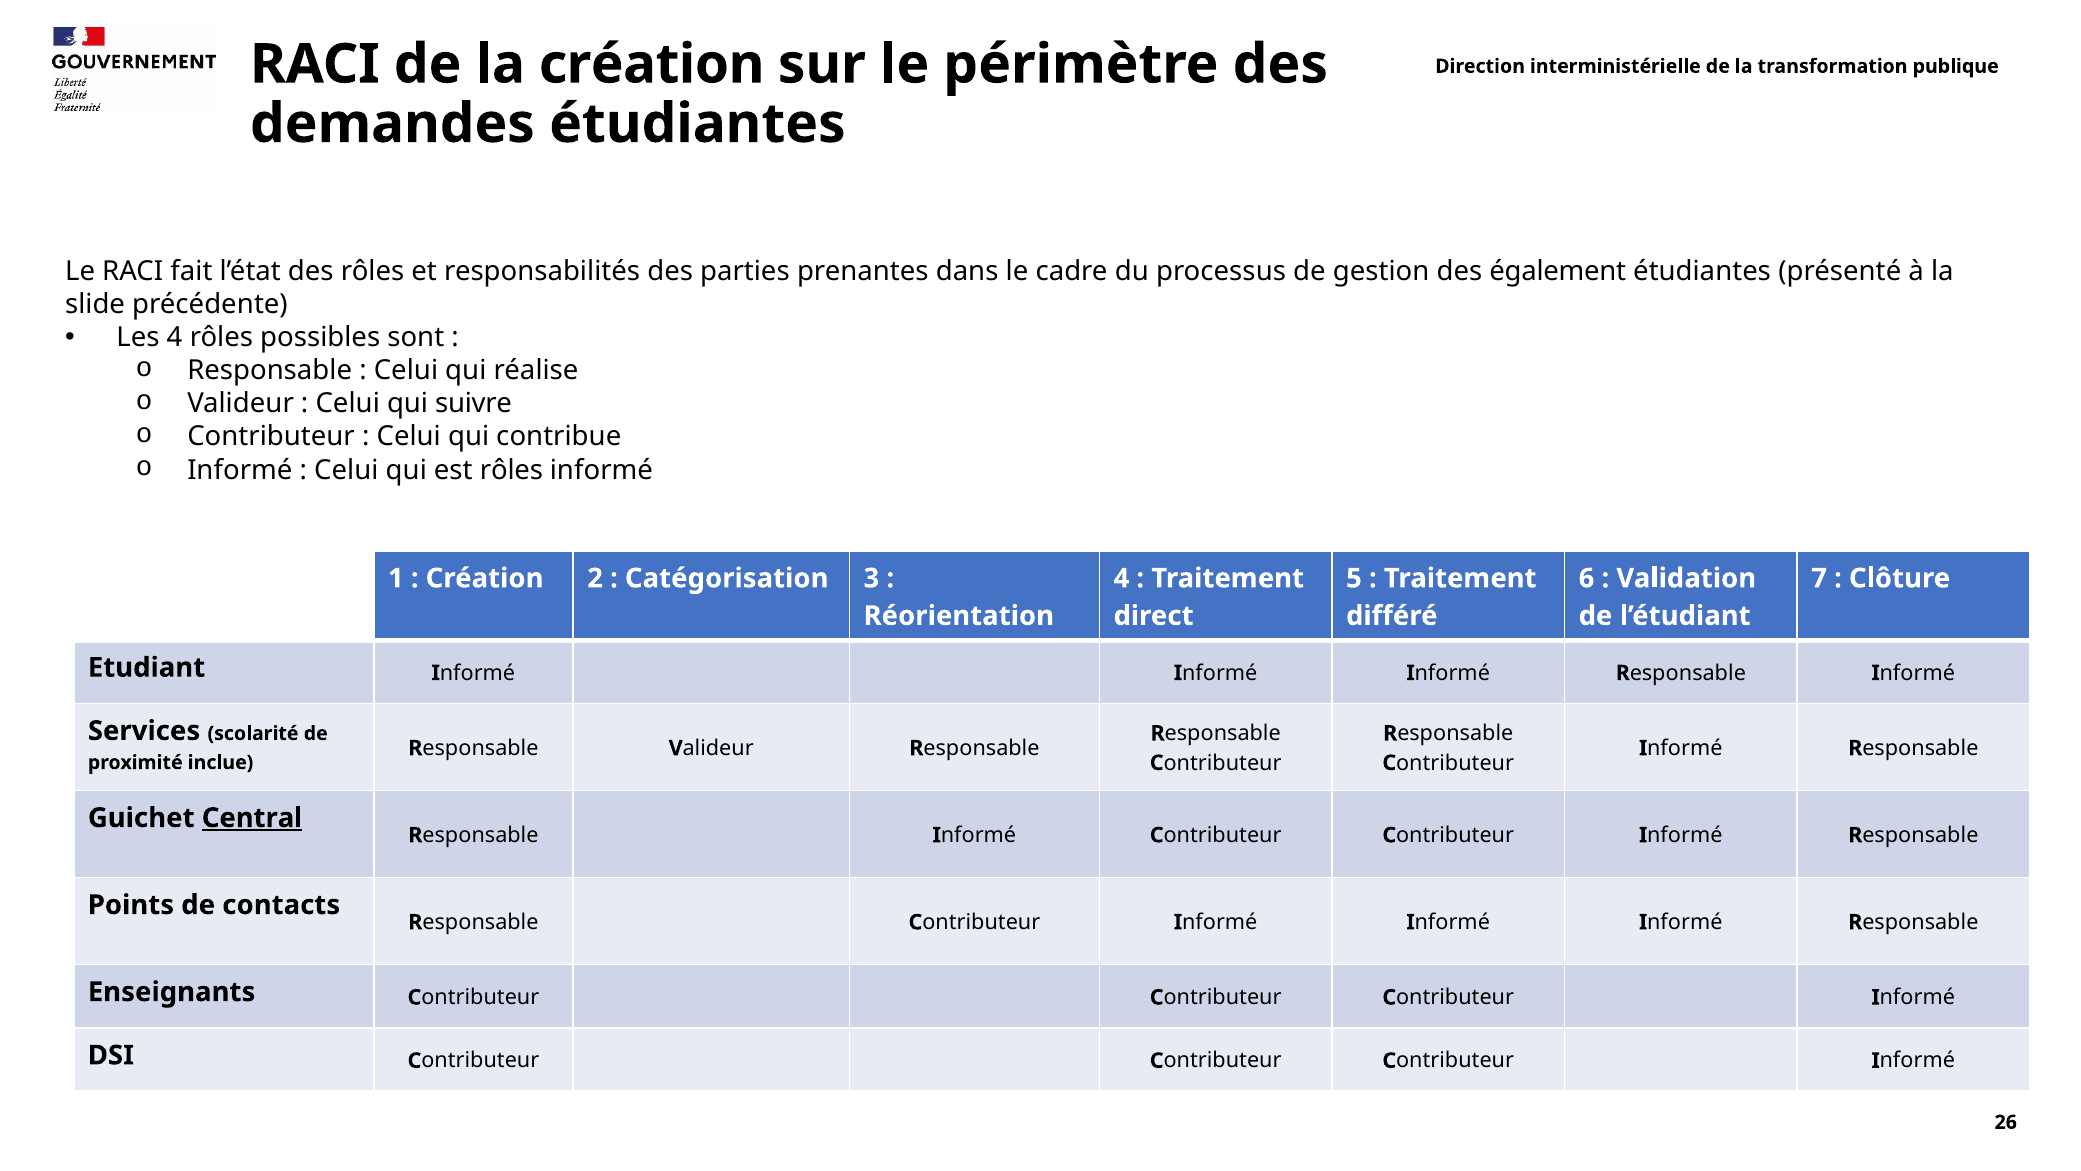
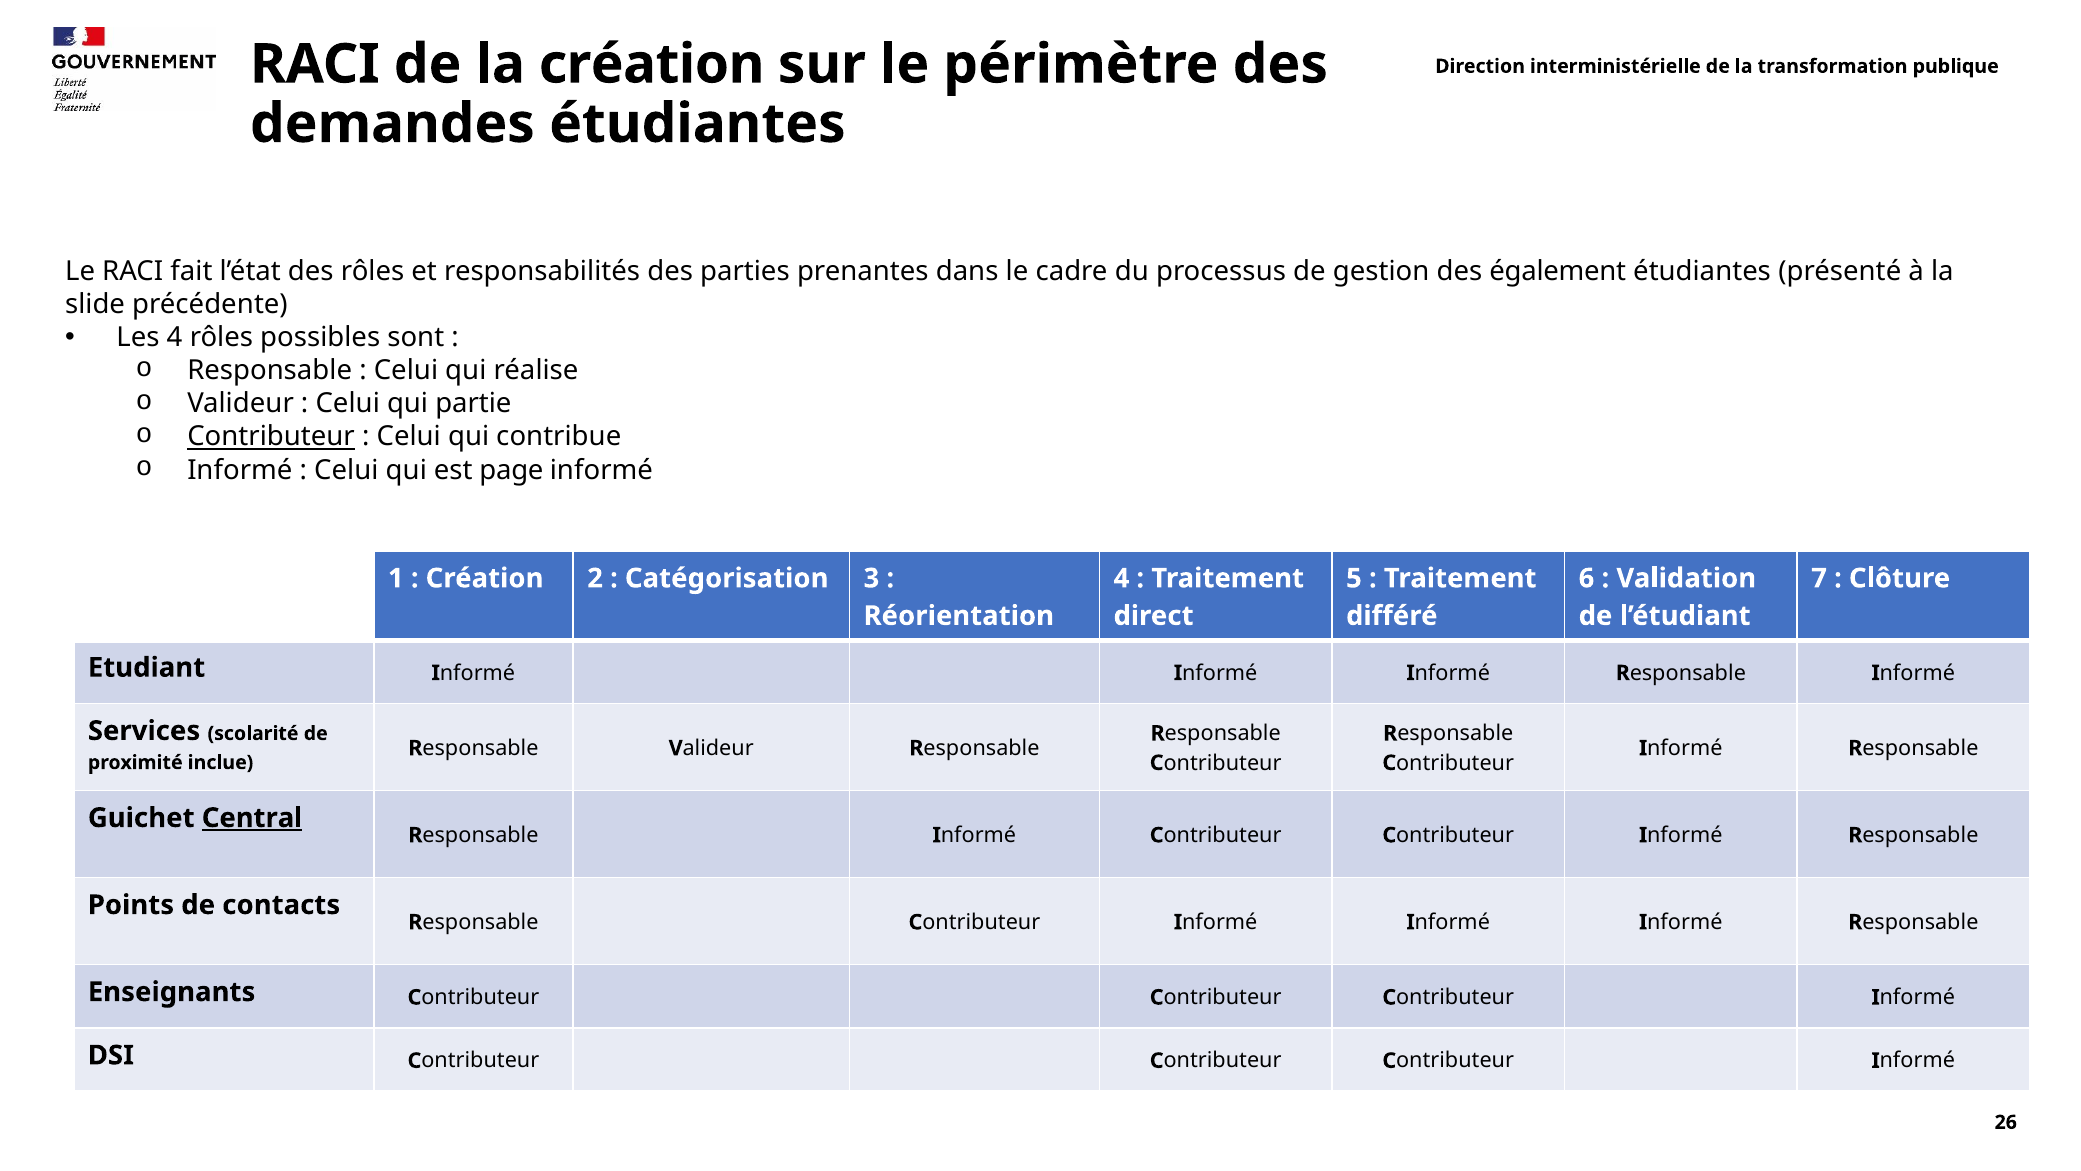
suivre: suivre -> partie
Contributeur at (271, 437) underline: none -> present
est rôles: rôles -> page
